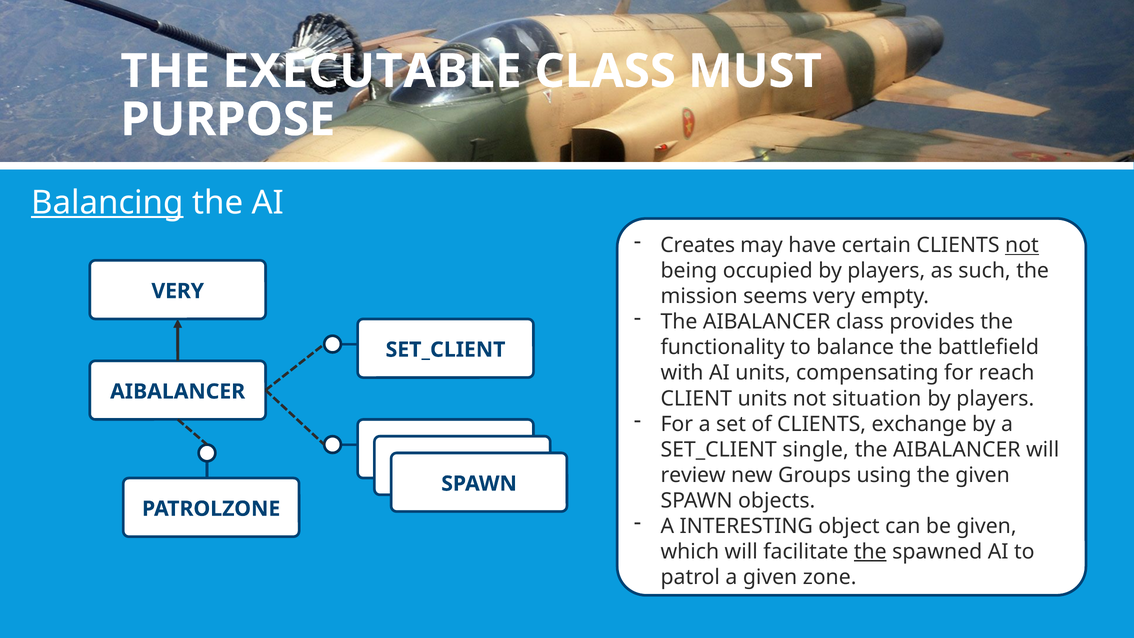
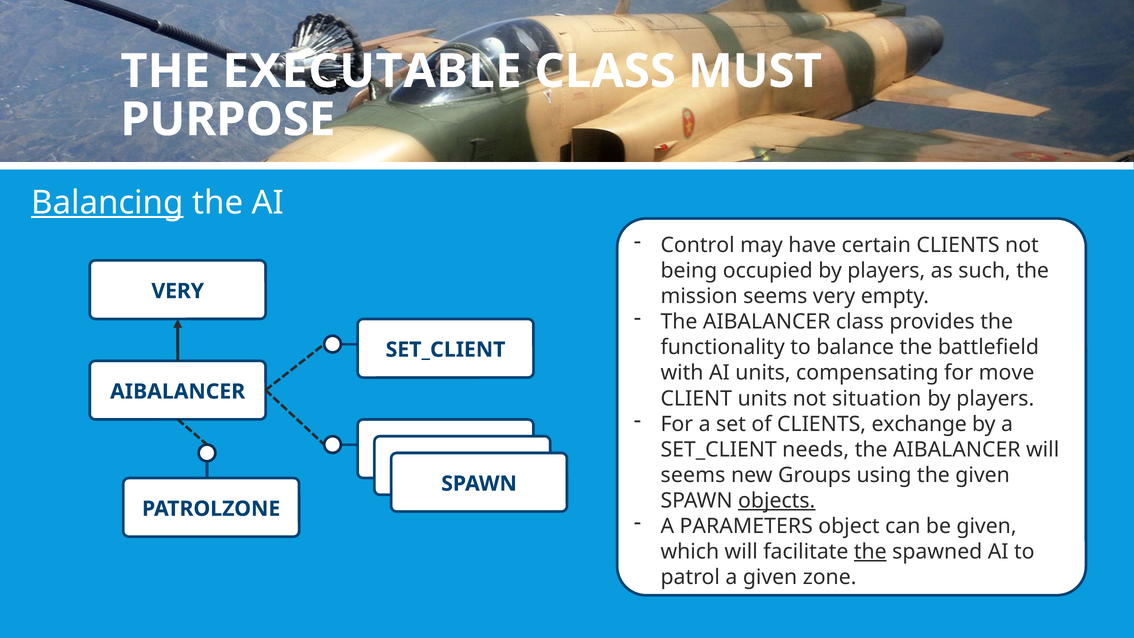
Creates: Creates -> Control
not at (1022, 245) underline: present -> none
reach: reach -> move
single: single -> needs
review at (693, 475): review -> seems
objects underline: none -> present
INTERESTING: INTERESTING -> PARAMETERS
